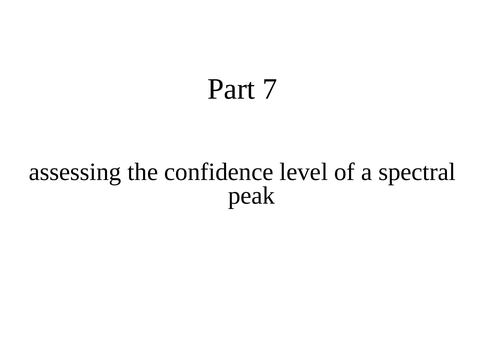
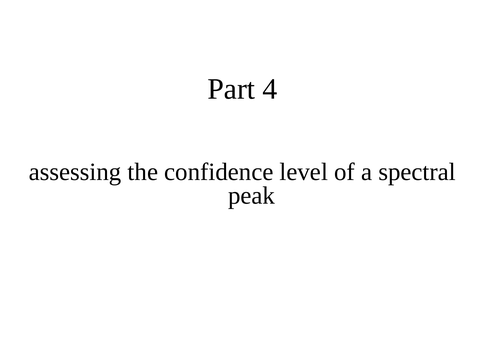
7: 7 -> 4
